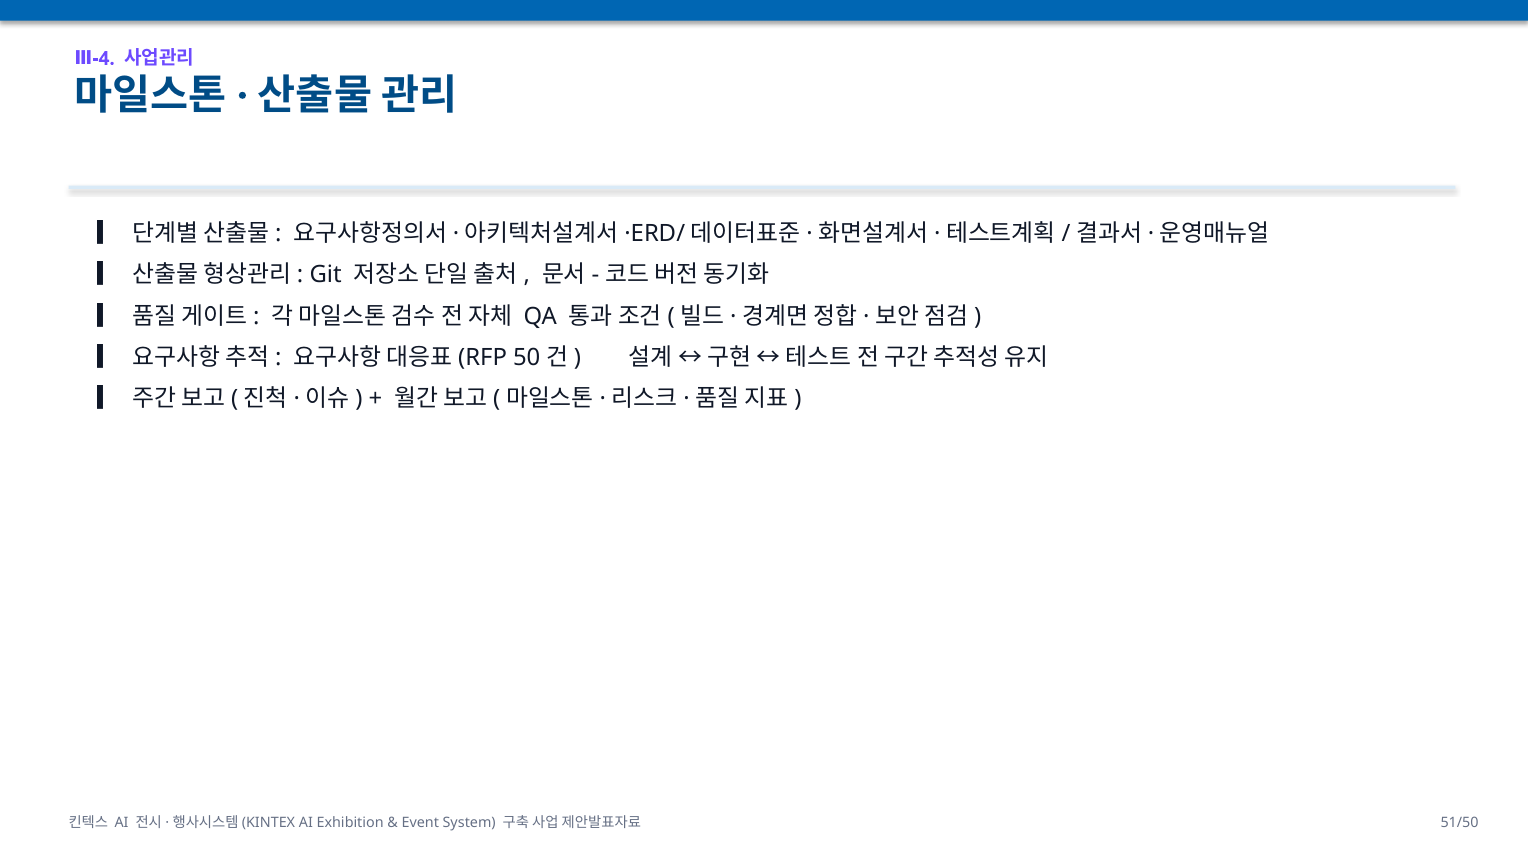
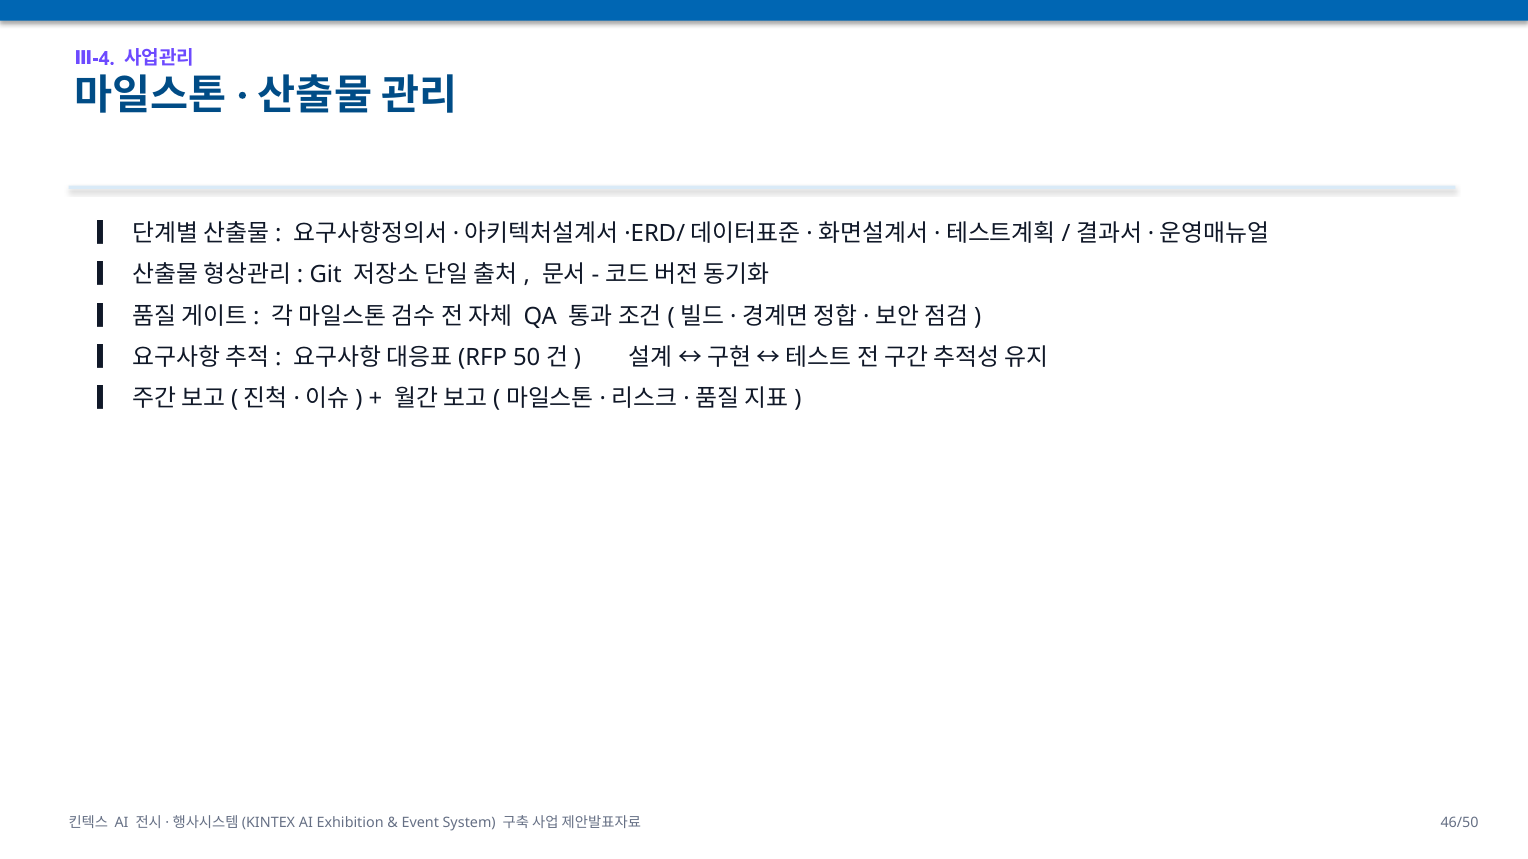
51/50: 51/50 -> 46/50
